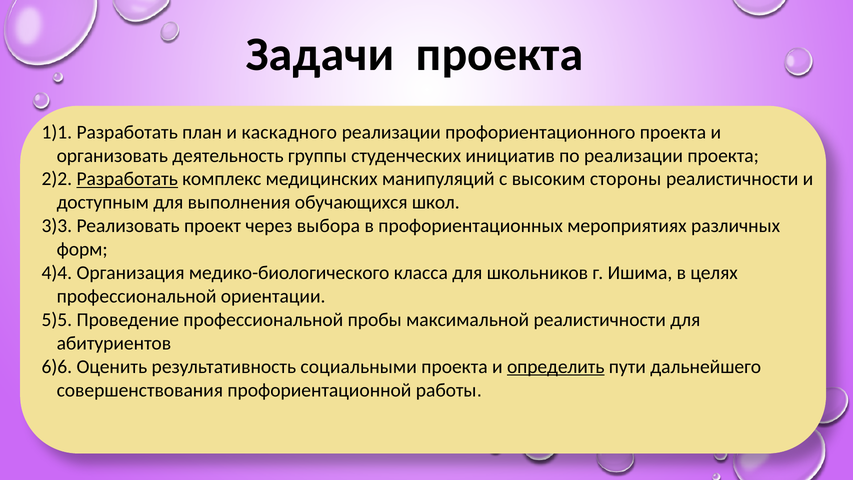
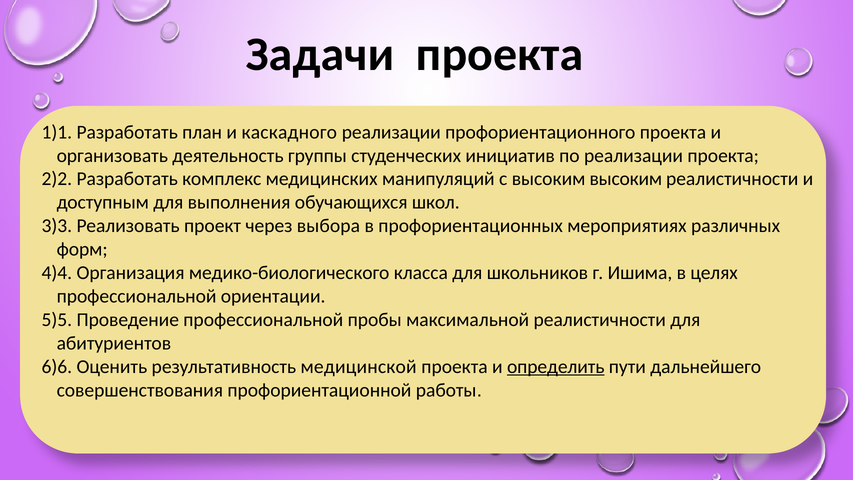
Разработать at (127, 179) underline: present -> none
высоким стороны: стороны -> высоким
социальными: социальными -> медицинской
